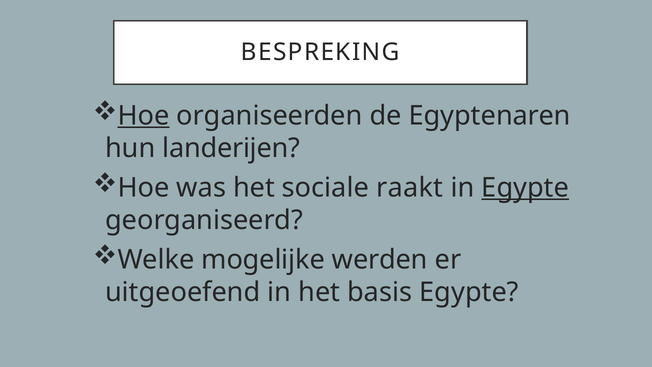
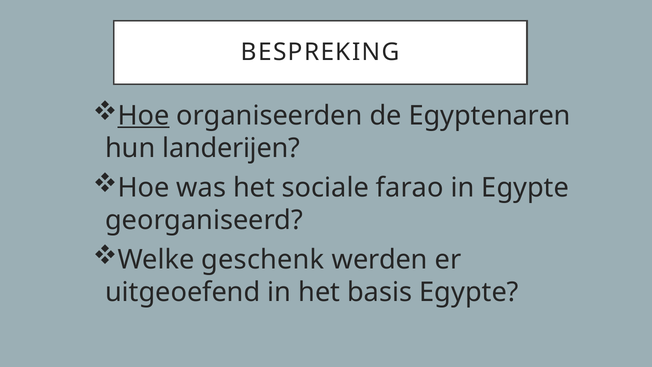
raakt: raakt -> farao
Egypte at (525, 187) underline: present -> none
mogelijke: mogelijke -> geschenk
